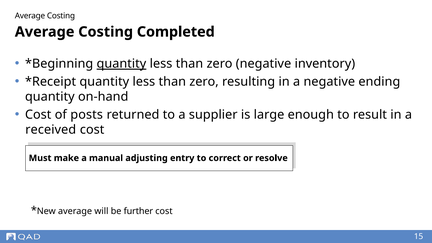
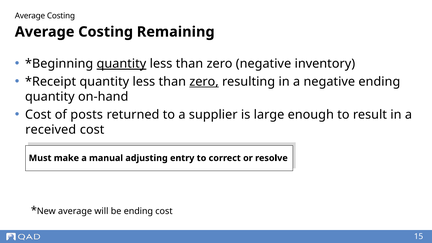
Completed: Completed -> Remaining
zero at (204, 82) underline: none -> present
be further: further -> ending
